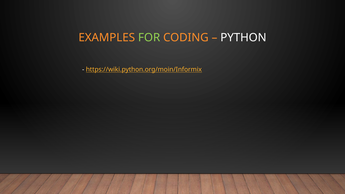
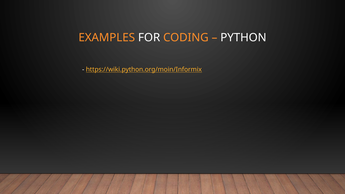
FOR colour: light green -> white
